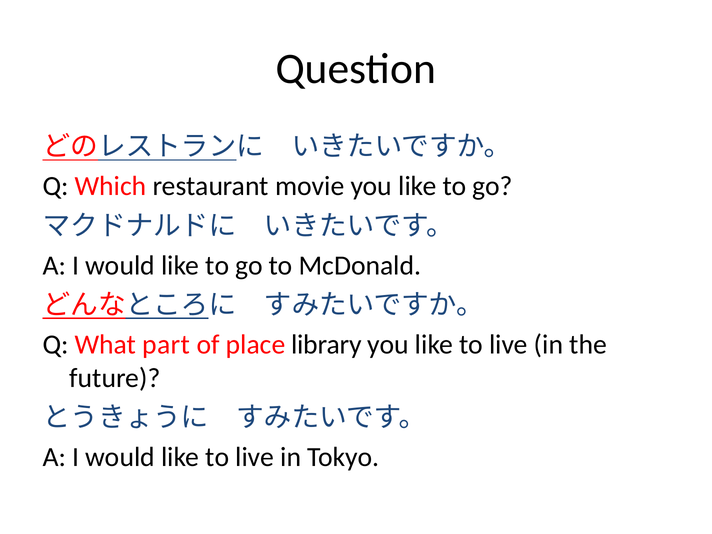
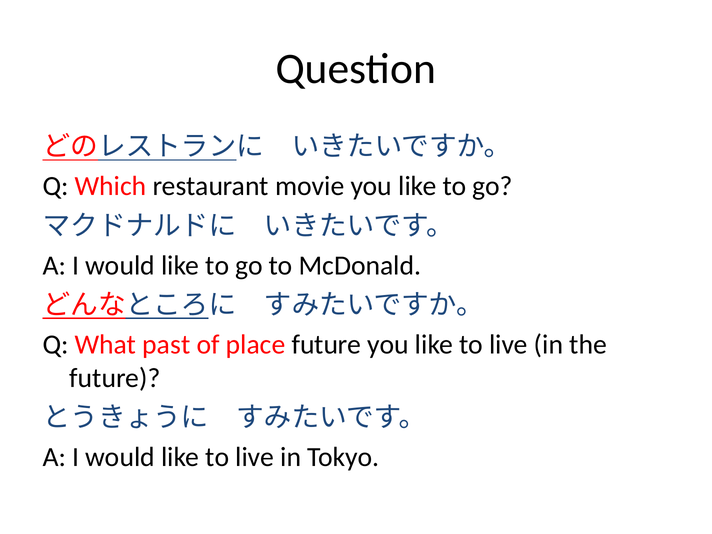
part: part -> past
place library: library -> future
